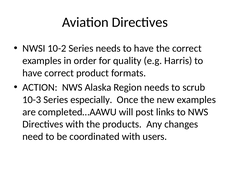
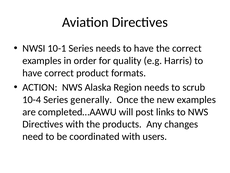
10-2: 10-2 -> 10-1
10-3: 10-3 -> 10-4
especially: especially -> generally
